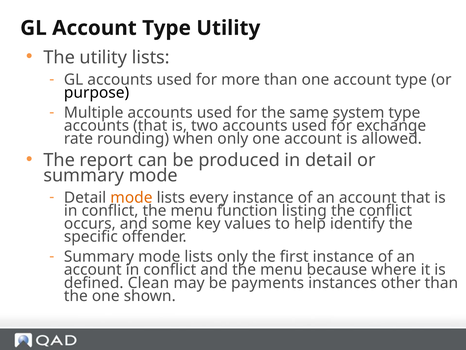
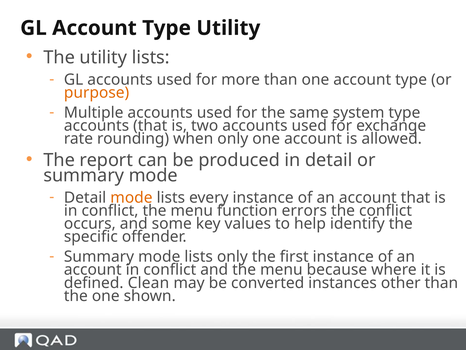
purpose colour: black -> orange
listing: listing -> errors
payments: payments -> converted
